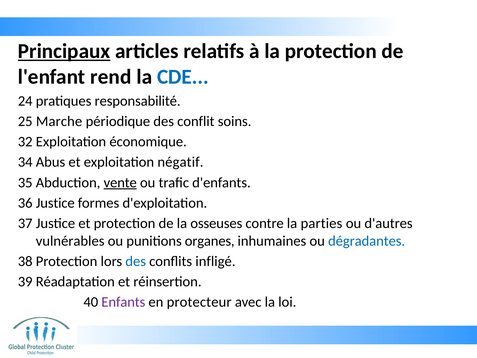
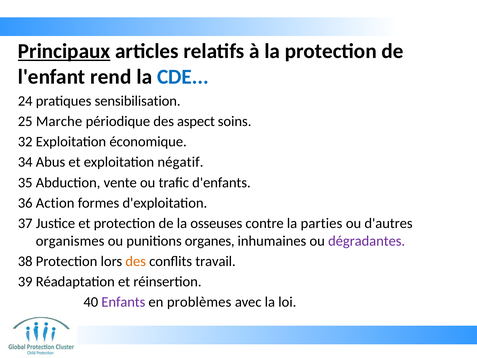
responsabilité: responsabilité -> sensibilisation
conflit: conflit -> aspect
vente underline: present -> none
36 Justice: Justice -> Action
vulnérables: vulnérables -> organismes
dégradantes colour: blue -> purple
des at (136, 261) colour: blue -> orange
infligé: infligé -> travail
protecteur: protecteur -> problèmes
